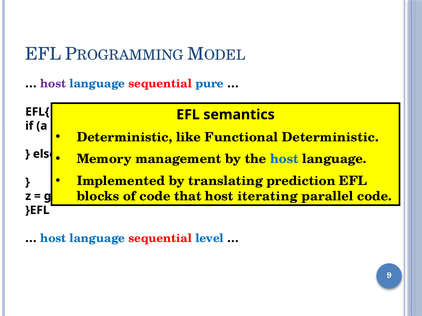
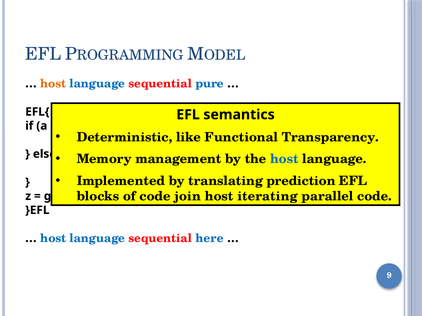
host at (53, 84) colour: purple -> orange
Functional Deterministic: Deterministic -> Transparency
that: that -> join
level: level -> here
